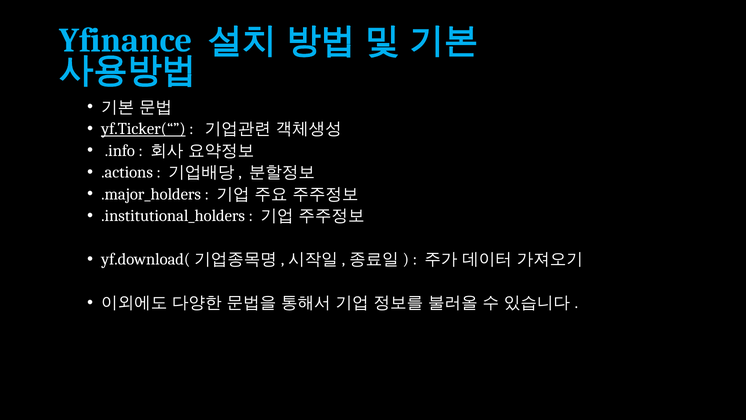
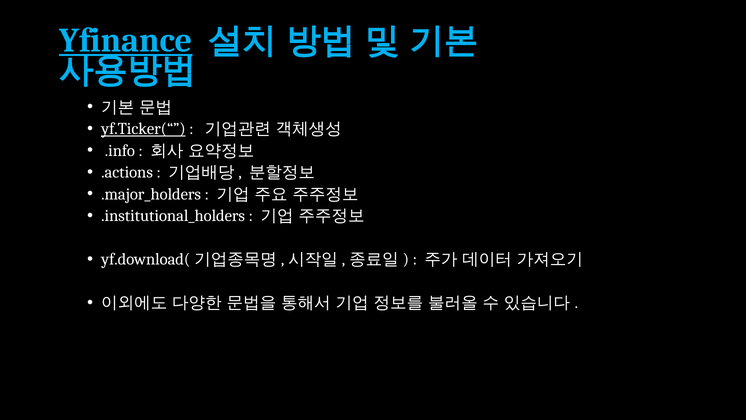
Yfinance underline: none -> present
